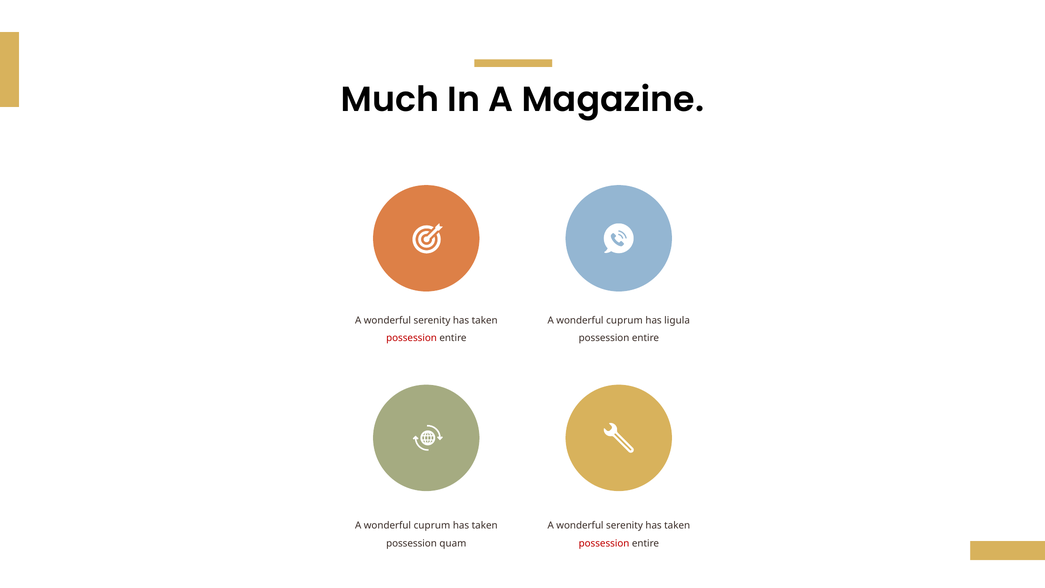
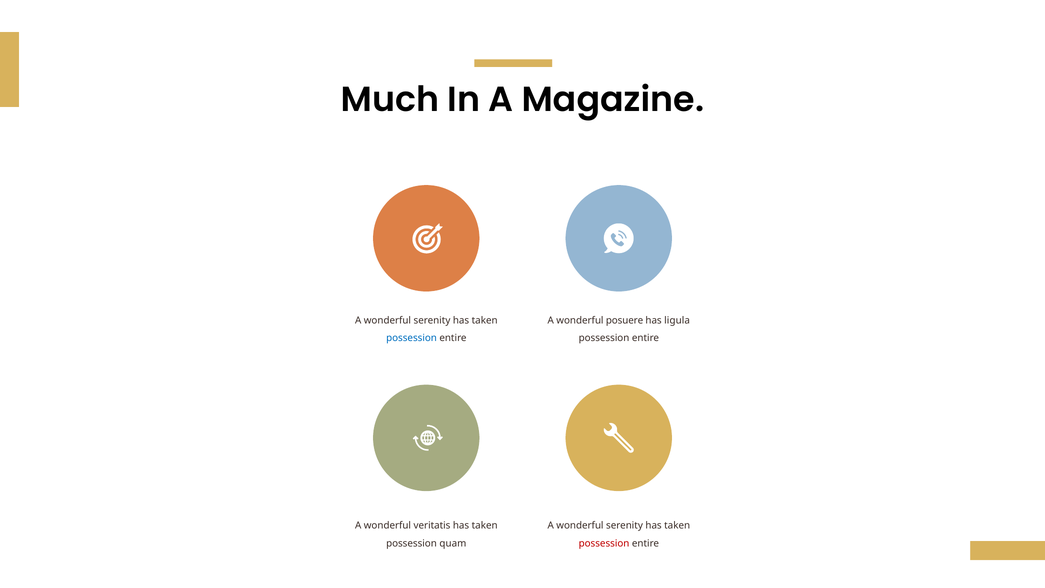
cuprum at (624, 320): cuprum -> posuere
possession at (412, 338) colour: red -> blue
cuprum at (432, 526): cuprum -> veritatis
